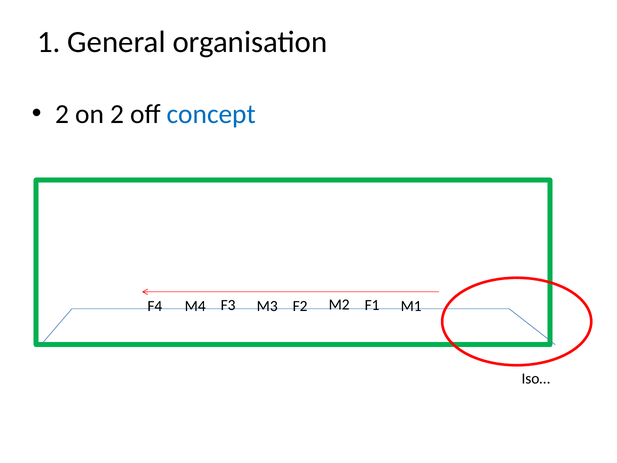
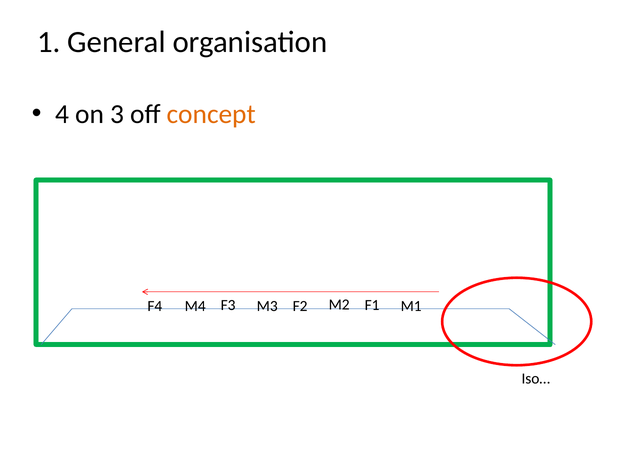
2 at (62, 114): 2 -> 4
on 2: 2 -> 3
concept colour: blue -> orange
